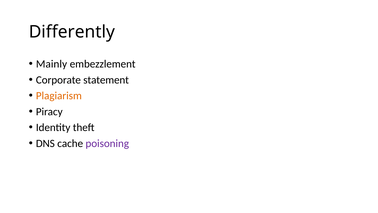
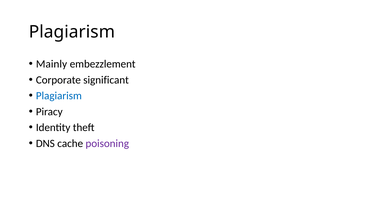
Differently at (72, 32): Differently -> Plagiarism
statement: statement -> significant
Plagiarism at (59, 96) colour: orange -> blue
